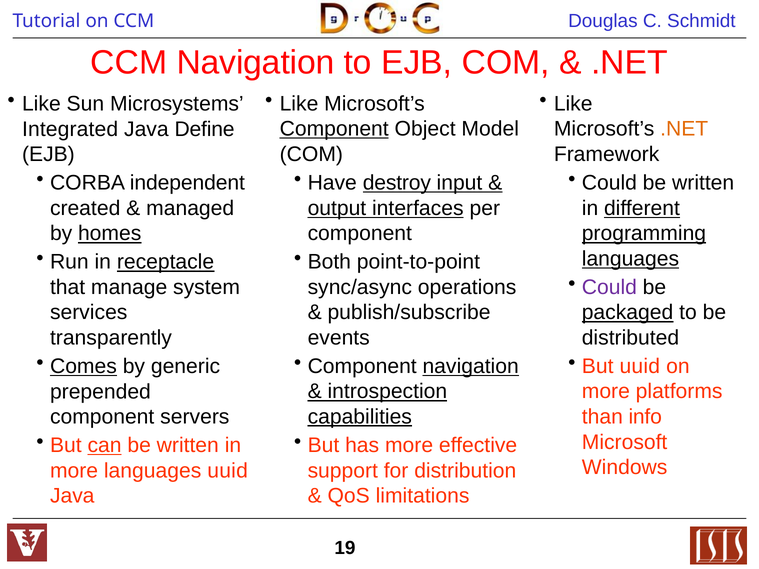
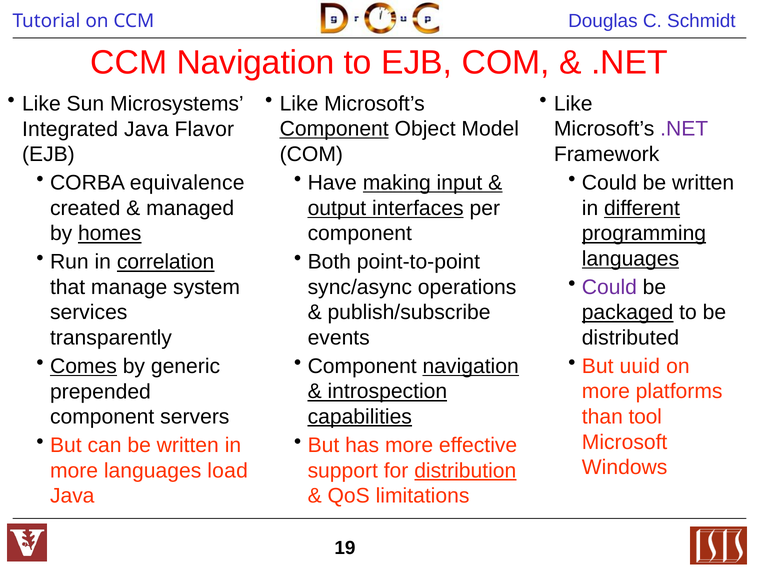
Define: Define -> Flavor
.NET at (684, 129) colour: orange -> purple
independent: independent -> equivalence
destroy: destroy -> making
receptacle: receptacle -> correlation
info: info -> tool
can underline: present -> none
distribution underline: none -> present
languages uuid: uuid -> load
